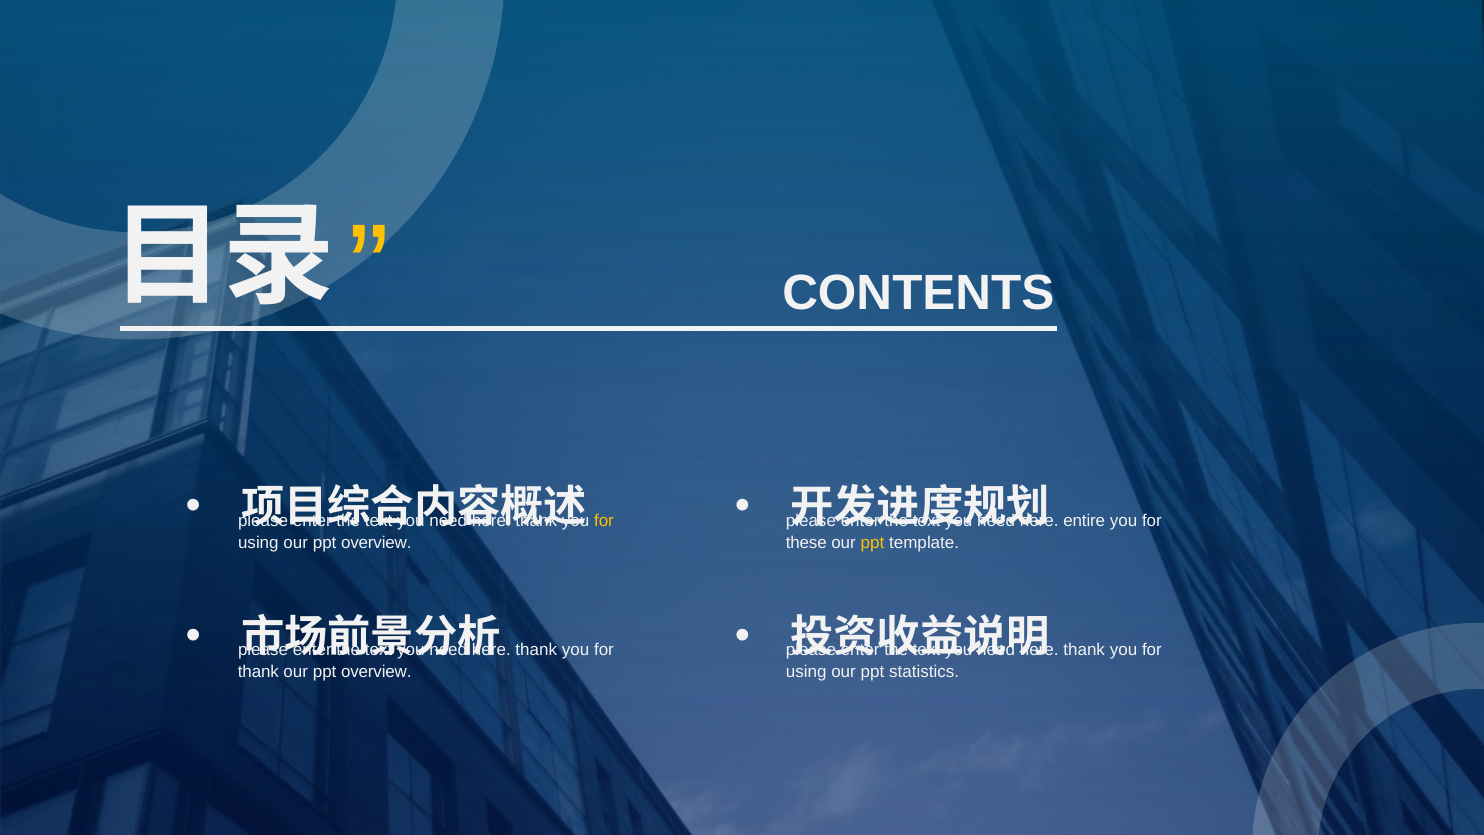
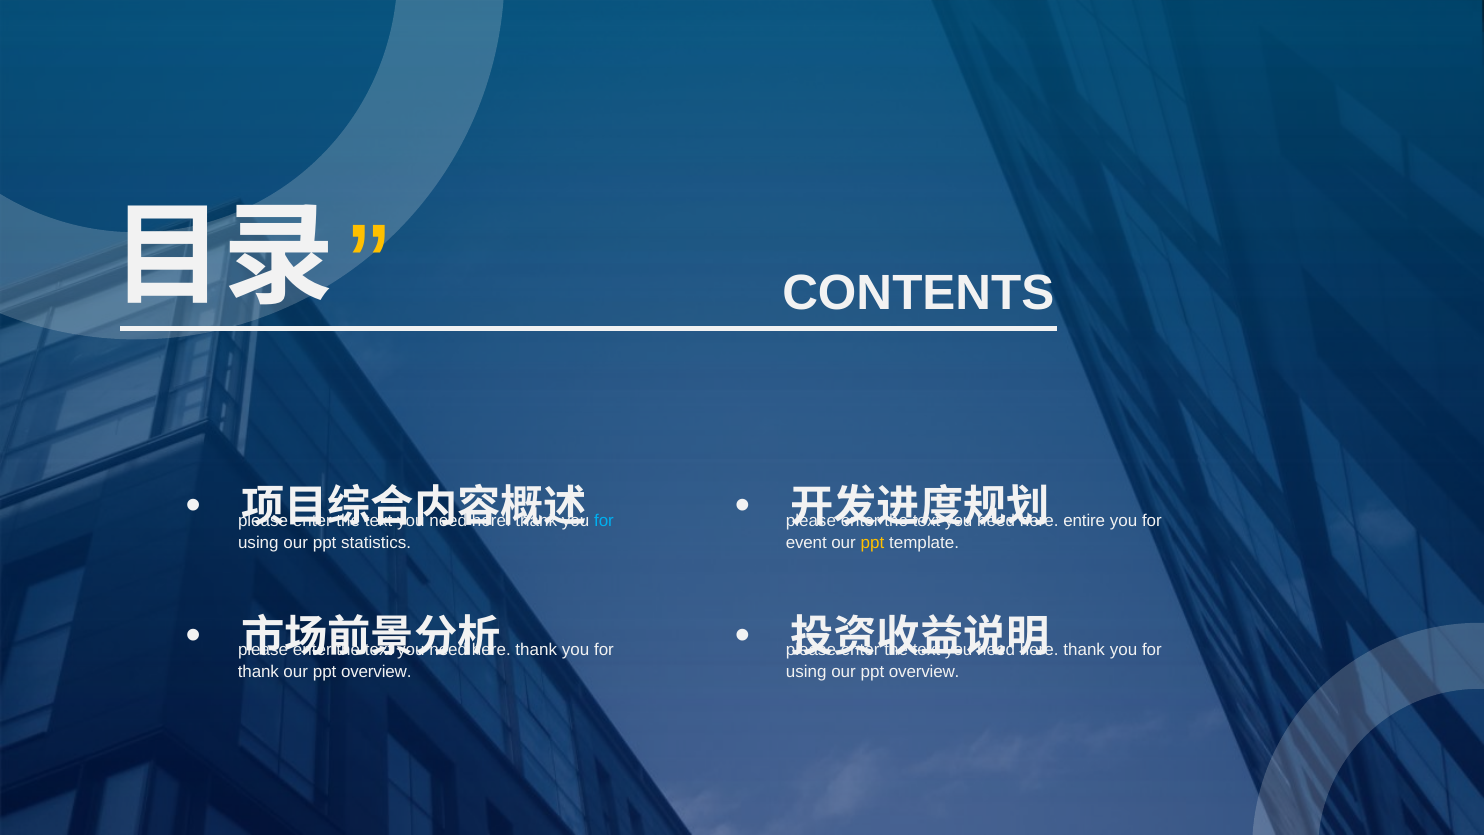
for at (604, 520) colour: yellow -> light blue
using our ppt overview: overview -> statistics
these: these -> event
using our ppt statistics: statistics -> overview
